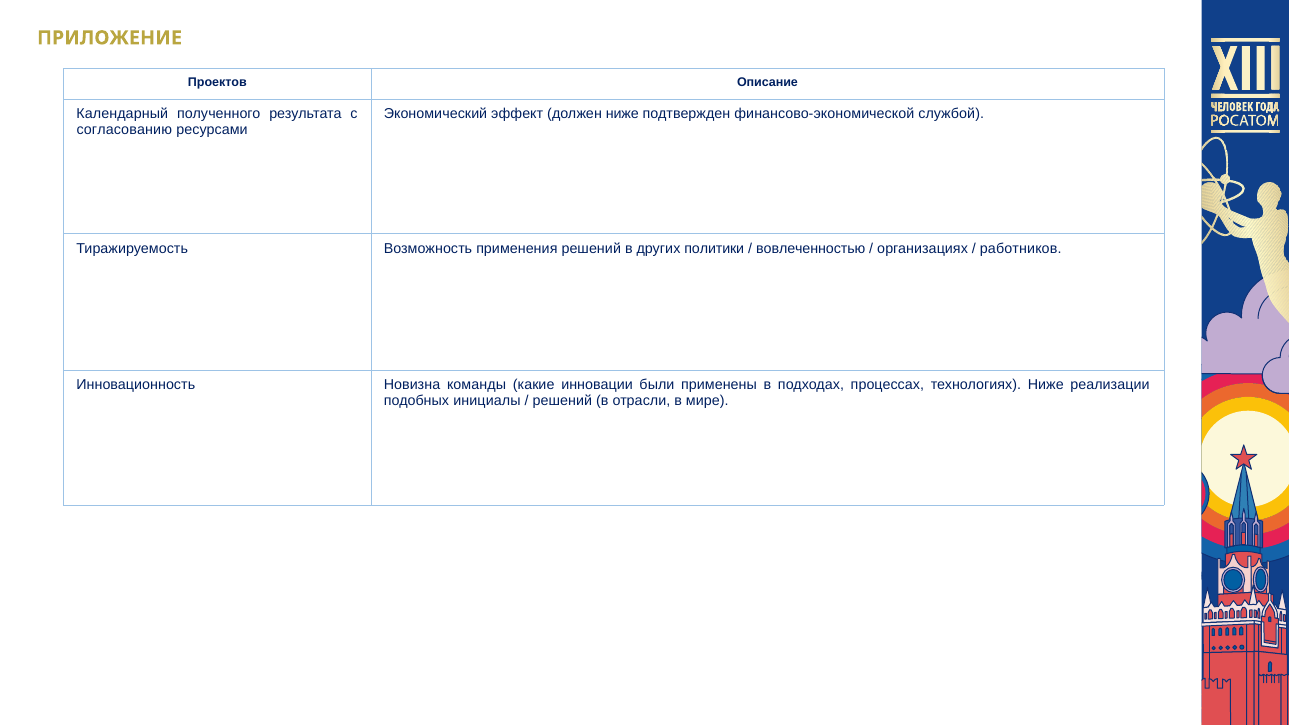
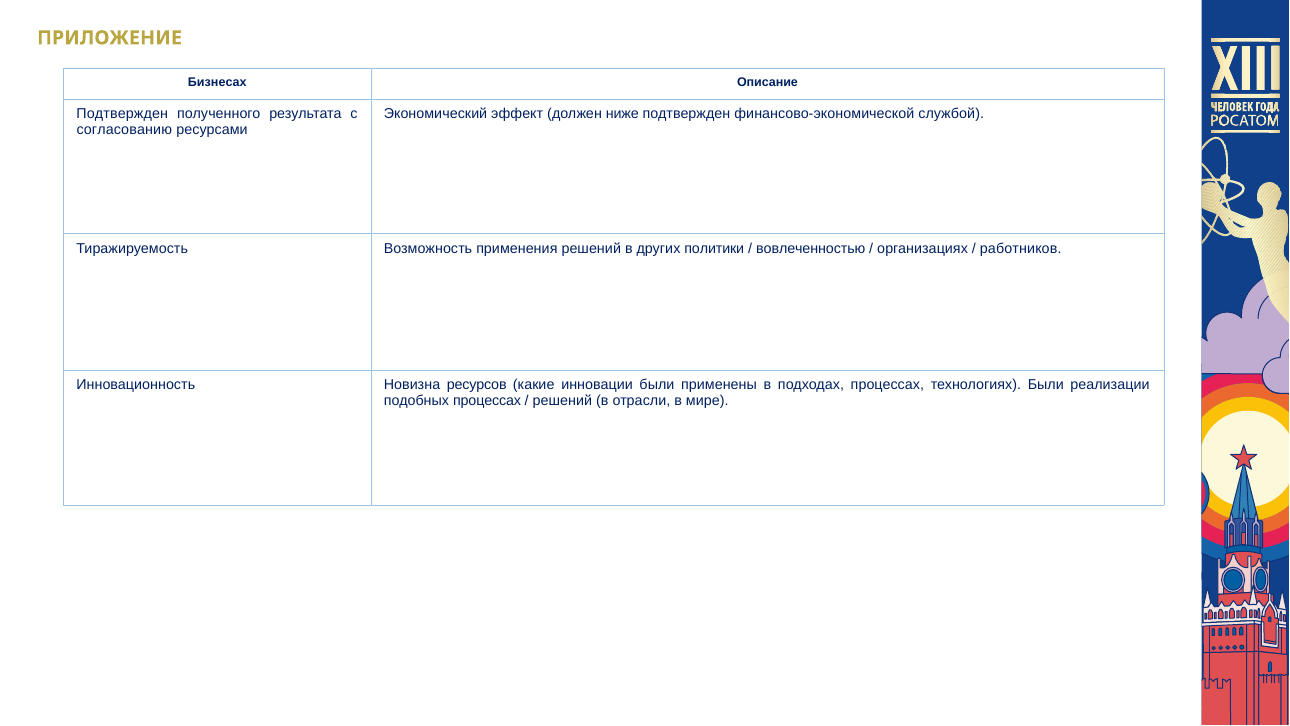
Проектов: Проектов -> Бизнесах
Календарный at (122, 114): Календарный -> Подтвержден
команды: команды -> ресурсов
технологиях Ниже: Ниже -> Были
подобных инициалы: инициалы -> процессах
